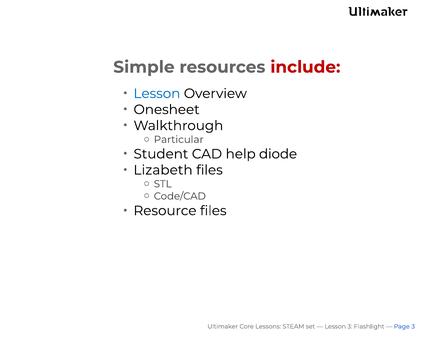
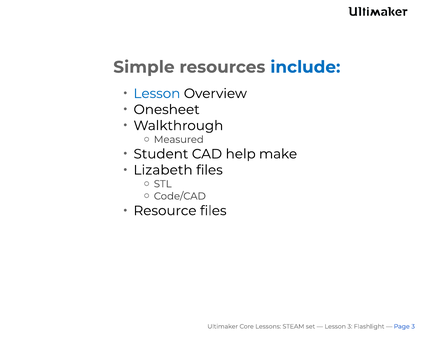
include colour: red -> blue
Particular: Particular -> Measured
diode: diode -> make
